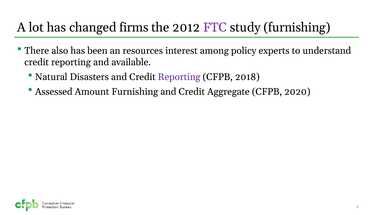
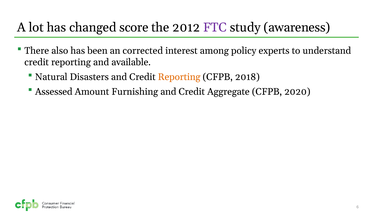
firms: firms -> score
study furnishing: furnishing -> awareness
resources: resources -> corrected
Reporting at (179, 77) colour: purple -> orange
